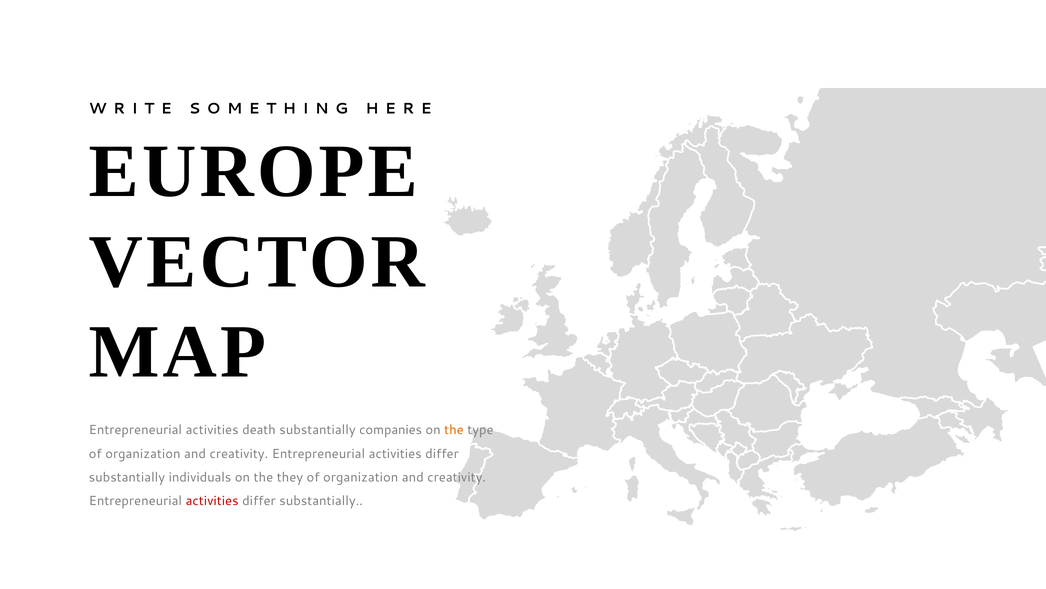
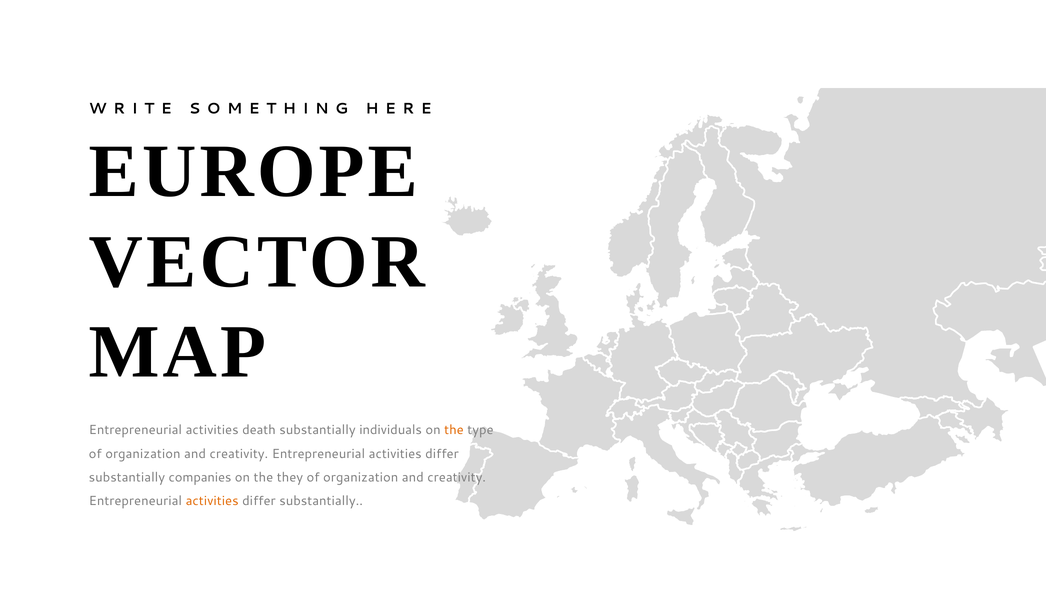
companies: companies -> individuals
individuals: individuals -> companies
activities at (212, 500) colour: red -> orange
